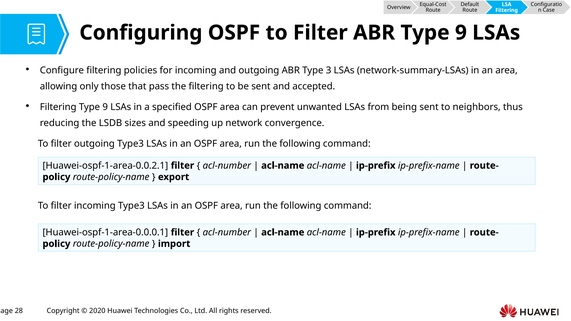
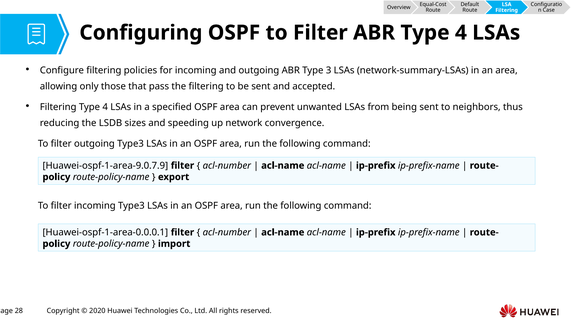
ABR Type 9: 9 -> 4
Filtering Type 9: 9 -> 4
Huawei-ospf-1-area-0.0.2.1: Huawei-ospf-1-area-0.0.2.1 -> Huawei-ospf-1-area-9.0.7.9
